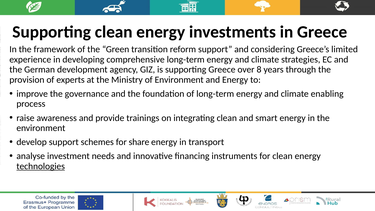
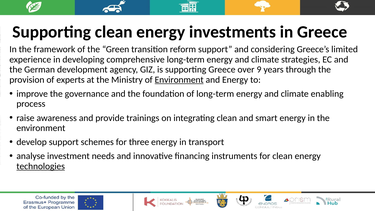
8: 8 -> 9
Environment at (179, 80) underline: none -> present
share: share -> three
